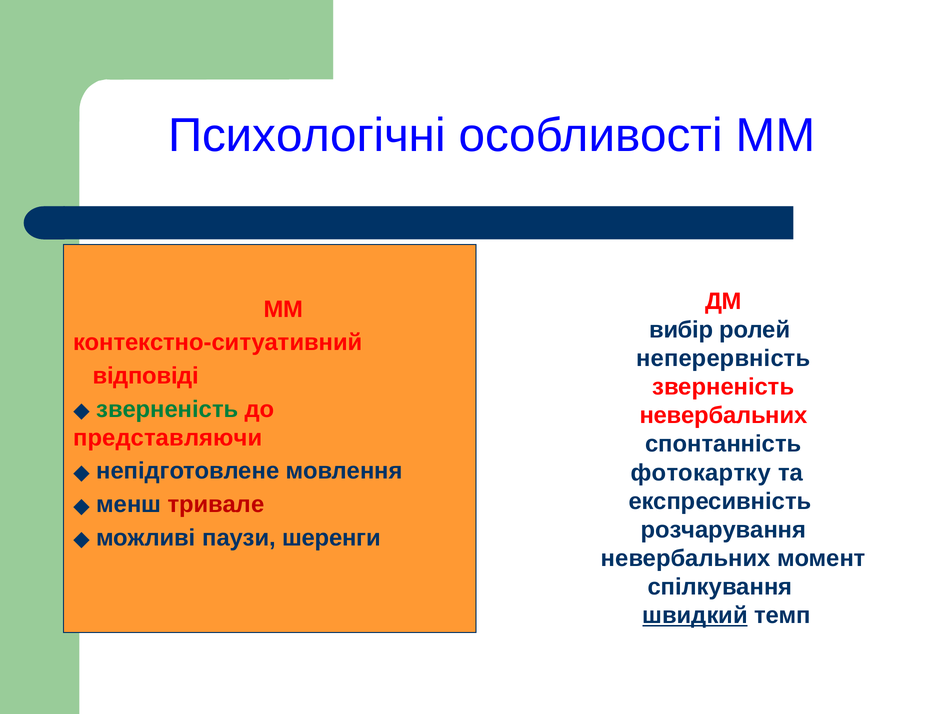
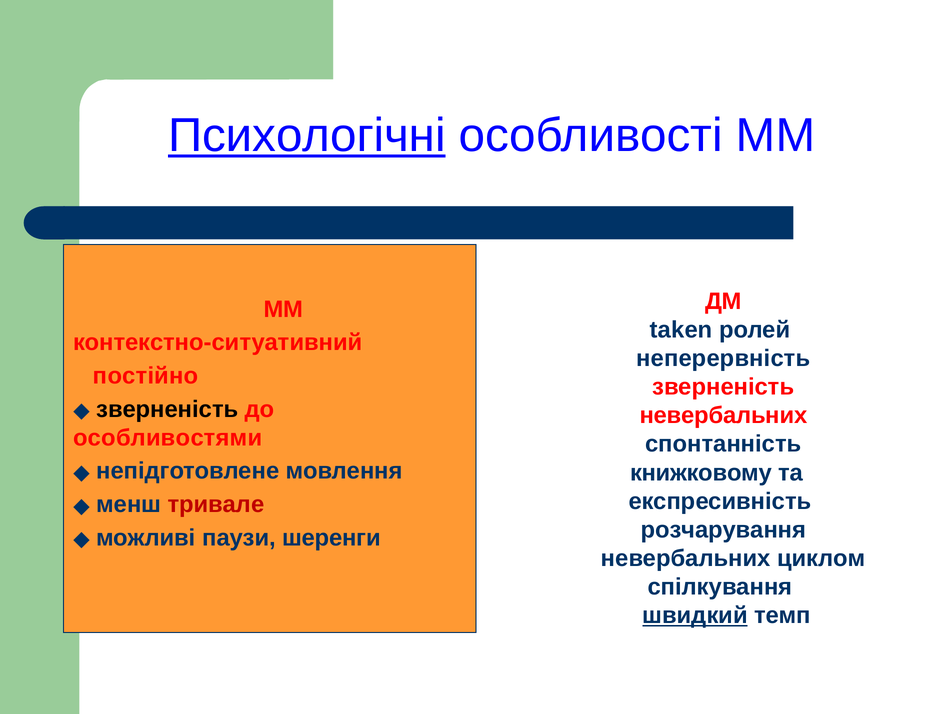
Психологічні underline: none -> present
вибір: вибір -> taken
відповіді: відповіді -> постійно
зверненість at (167, 409) colour: green -> black
представляючи: представляючи -> особливостями
фотокартку: фотокартку -> книжковому
момент: момент -> циклом
